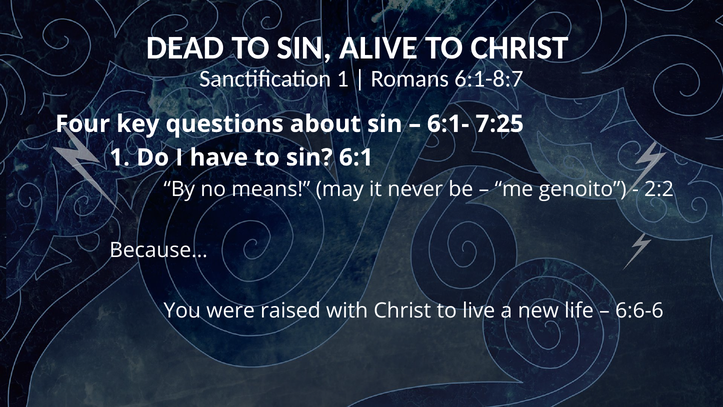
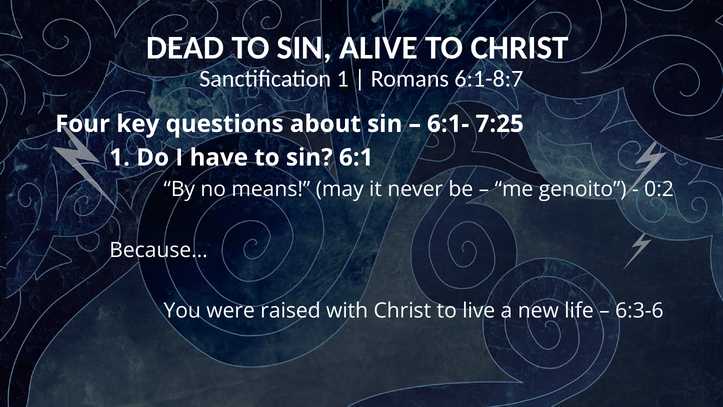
2:2: 2:2 -> 0:2
6:6-6: 6:6-6 -> 6:3-6
